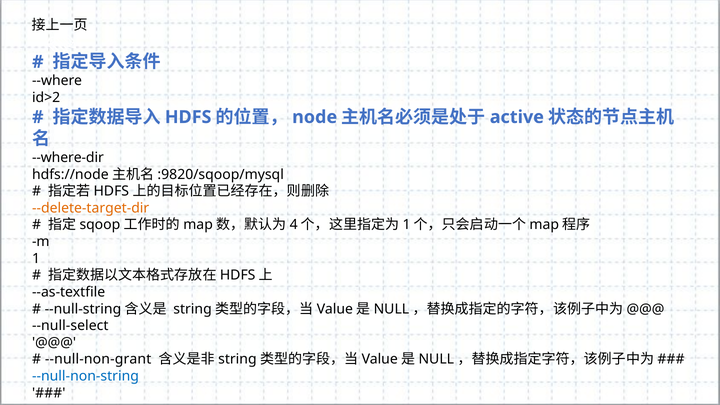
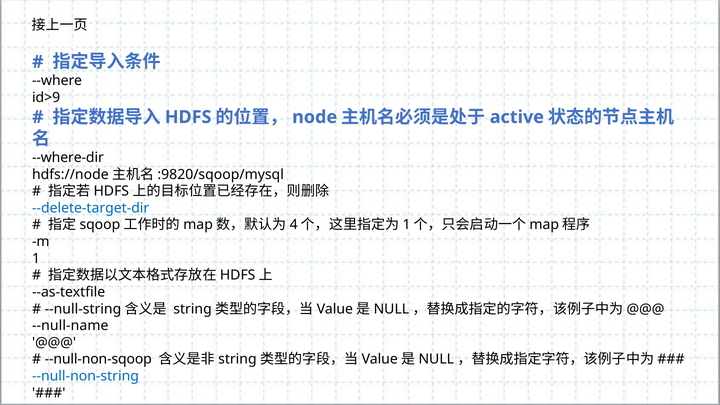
id>2: id>2 -> id>9
--delete-target-dir colour: orange -> blue
--null-select: --null-select -> --null-name
--null-non-grant: --null-non-grant -> --null-non-sqoop
